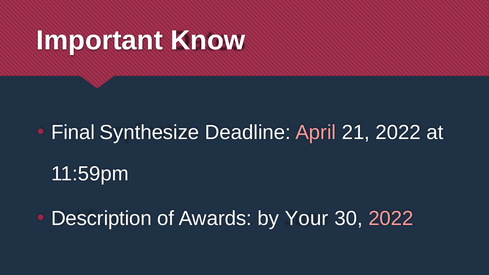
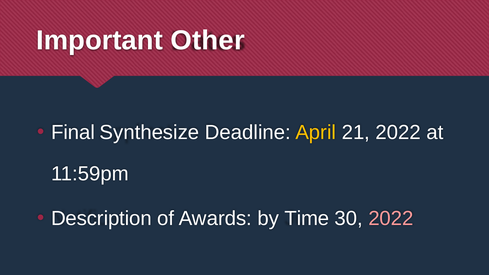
Know: Know -> Other
April colour: pink -> yellow
Your: Your -> Time
